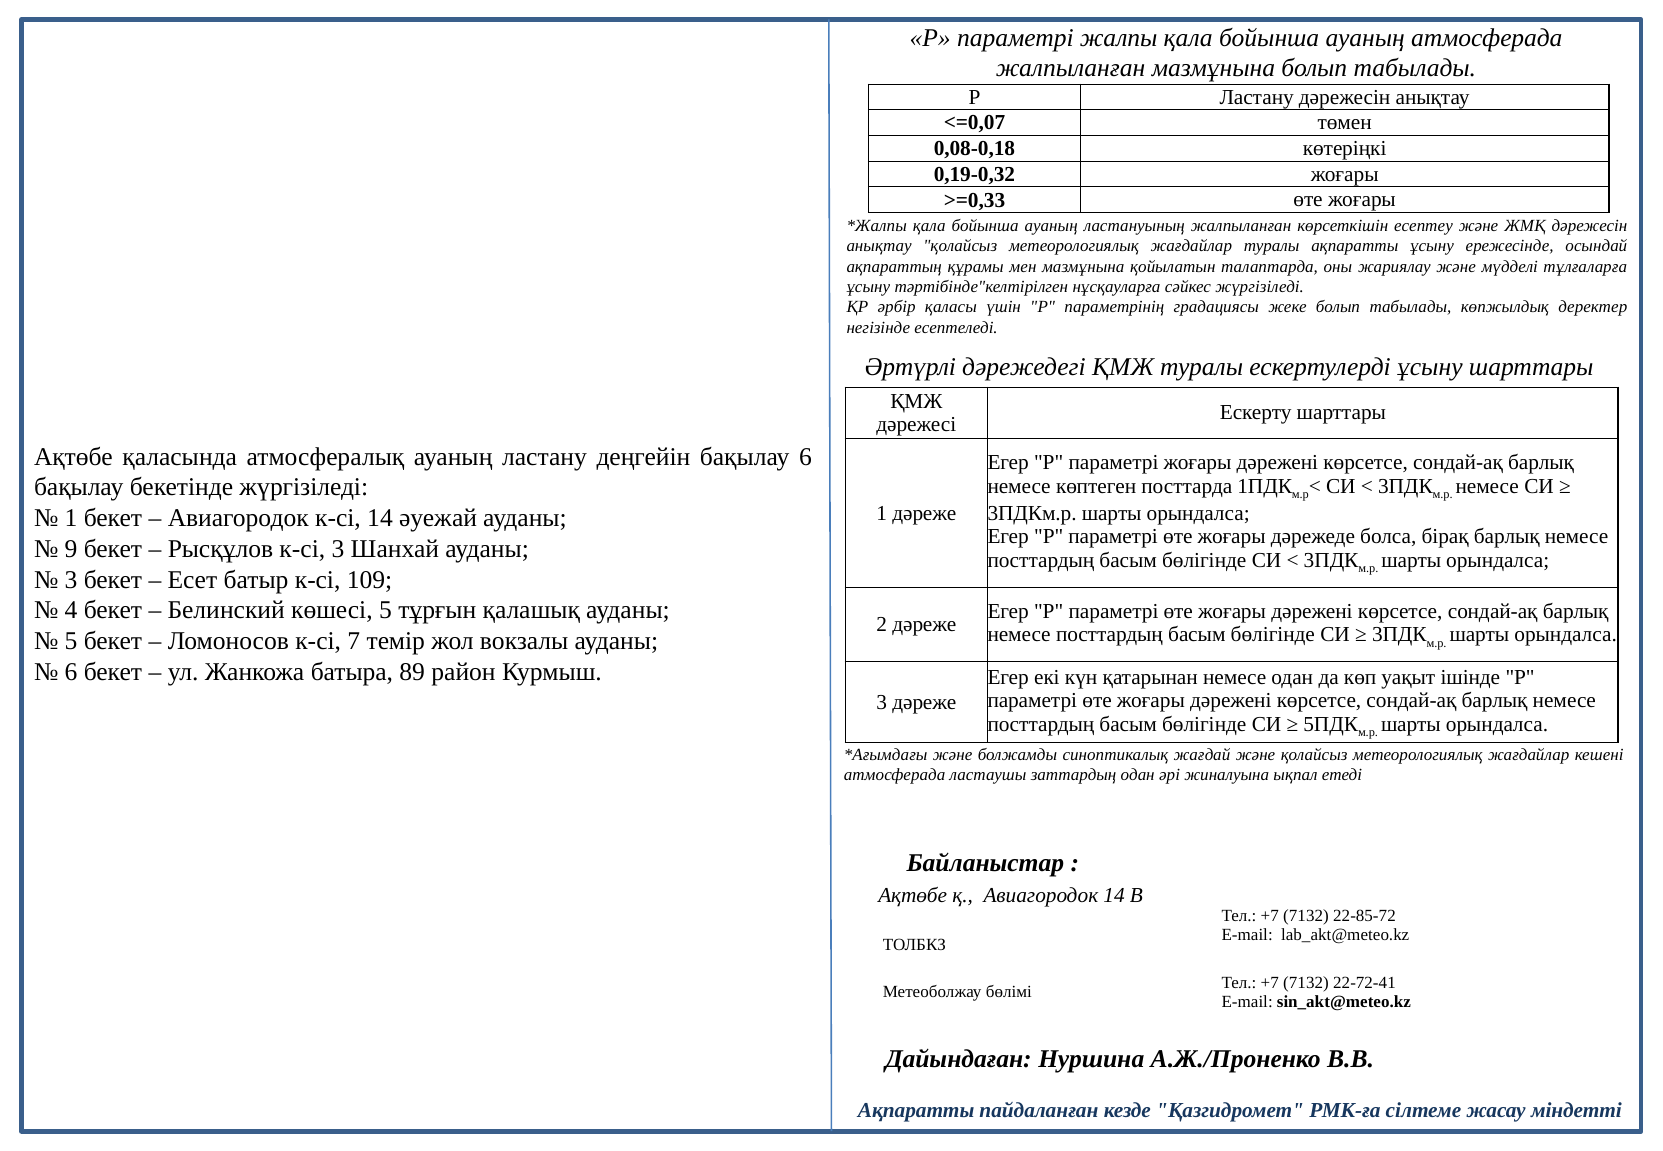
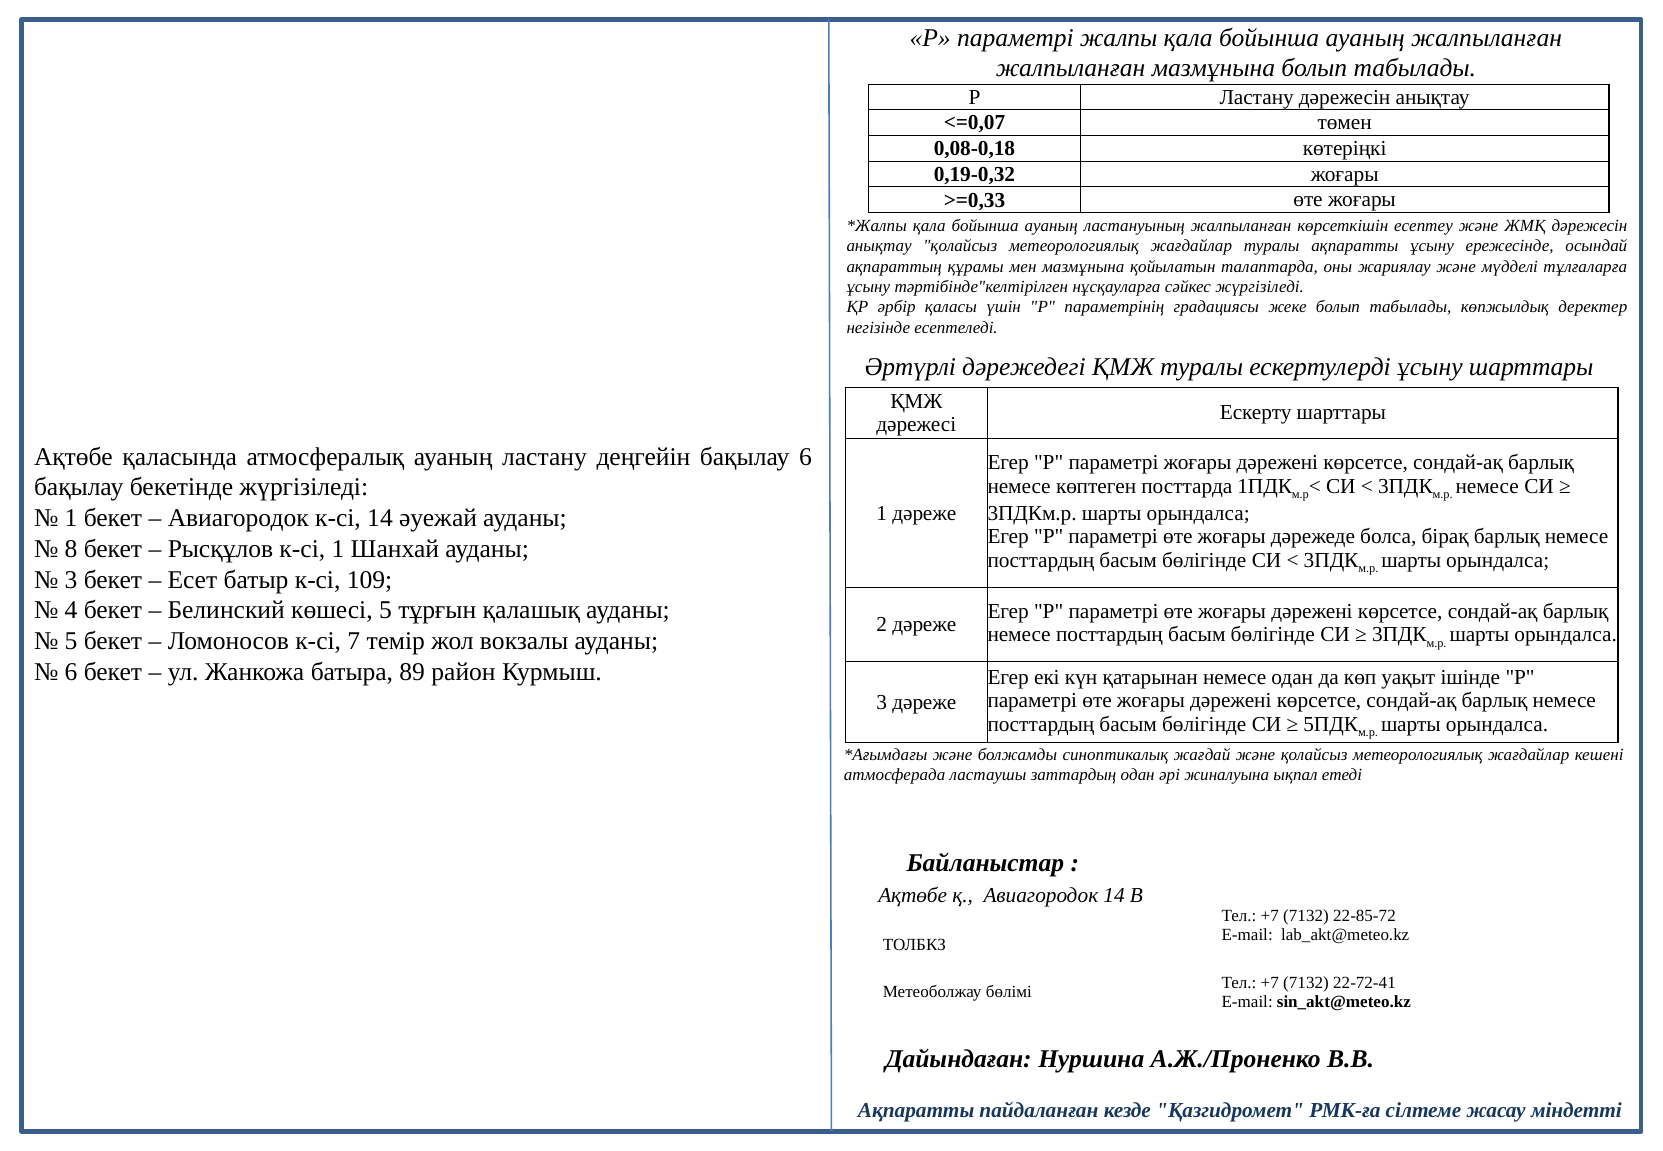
ауаның атмосферада: атмосферада -> жалпыланған
9: 9 -> 8
к-сі 3: 3 -> 1
